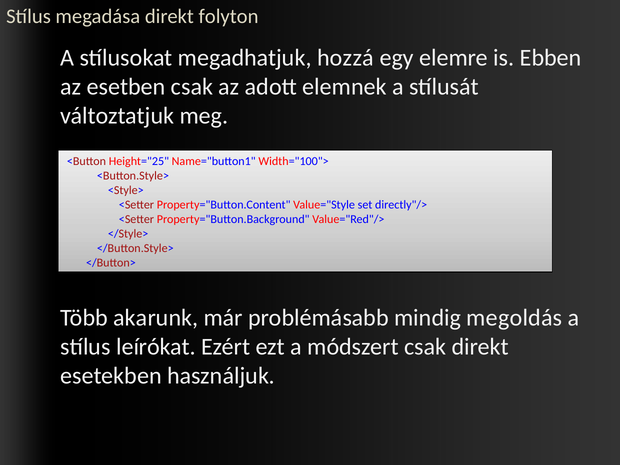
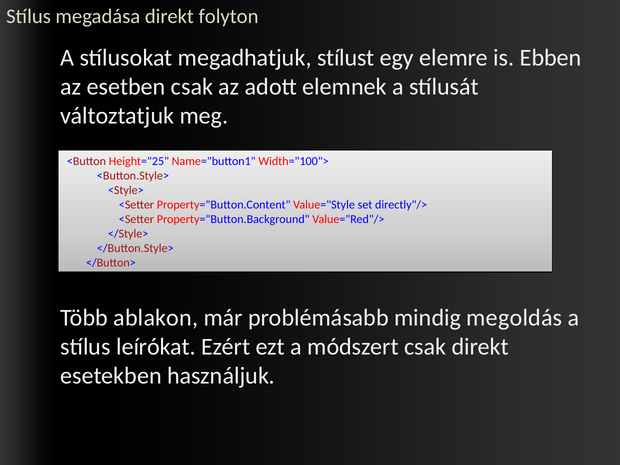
hozzá: hozzá -> stílust
akarunk: akarunk -> ablakon
